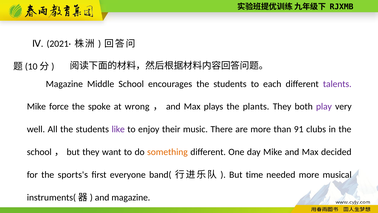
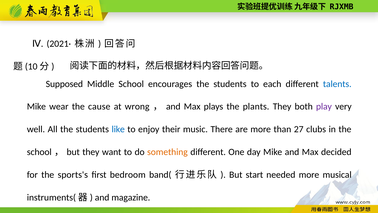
Magazine at (64, 84): Magazine -> Supposed
talents colour: purple -> blue
force: force -> wear
spoke: spoke -> cause
like colour: purple -> blue
91: 91 -> 27
everyone: everyone -> bedroom
time: time -> start
